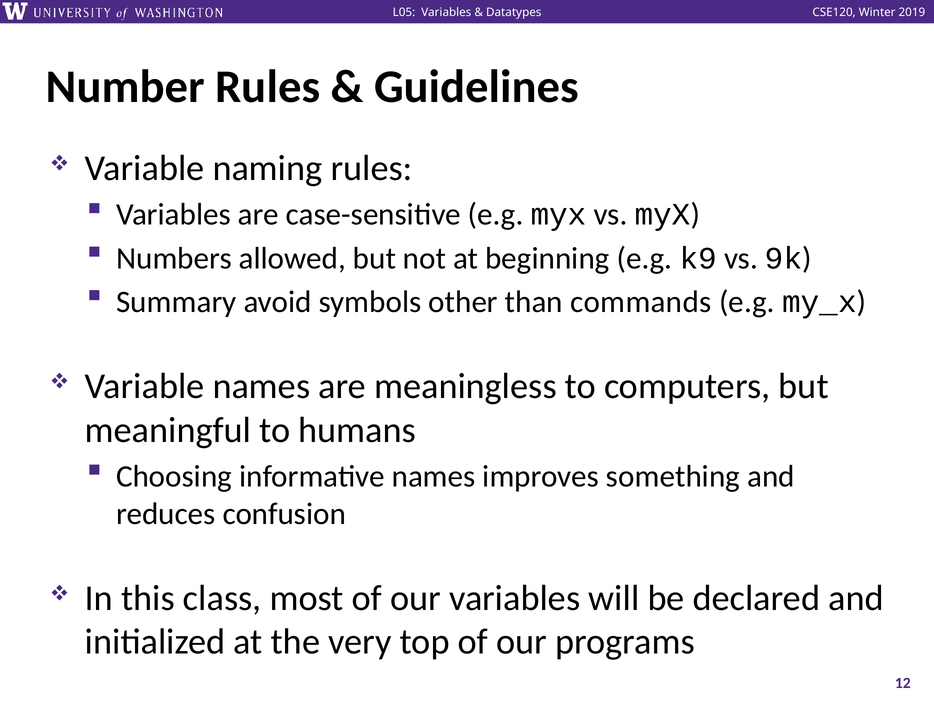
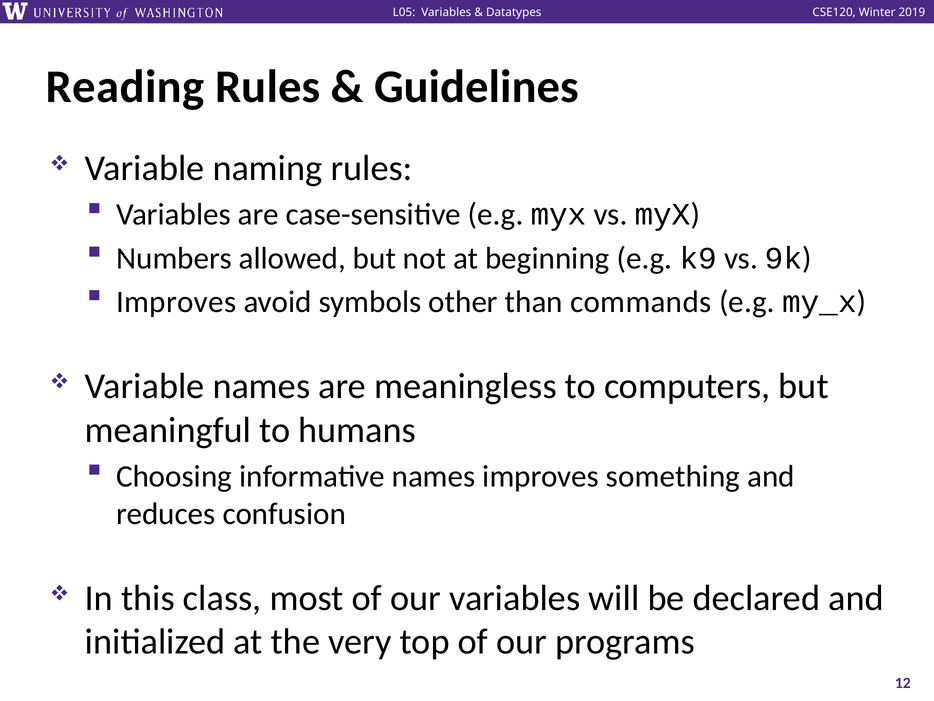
Number: Number -> Reading
Summary at (176, 302): Summary -> Improves
